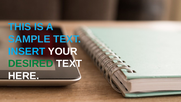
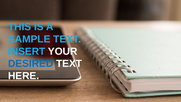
DESIRED colour: green -> blue
